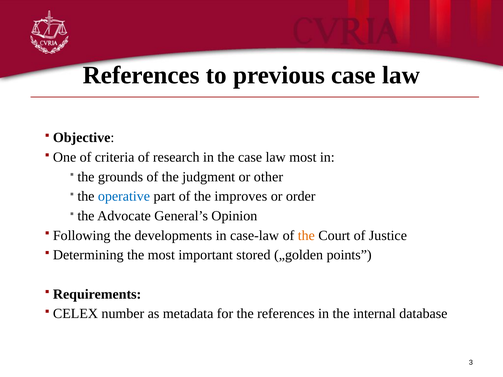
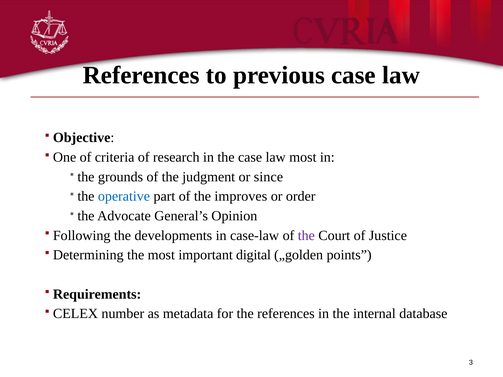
other: other -> since
the at (306, 236) colour: orange -> purple
stored: stored -> digital
